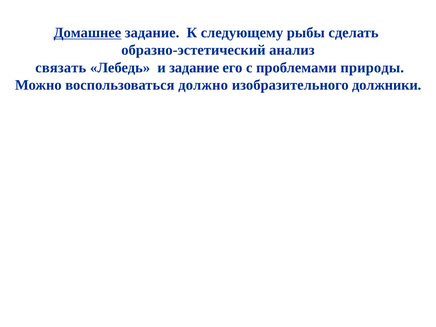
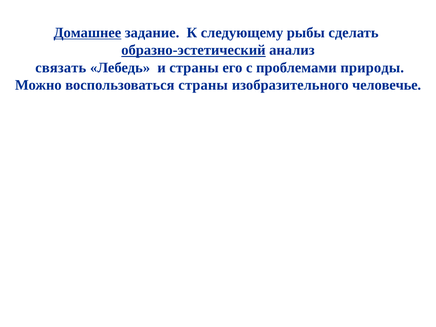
образно-эстетический underline: none -> present
и задание: задание -> страны
воспользоваться должно: должно -> страны
должники: должники -> человечье
